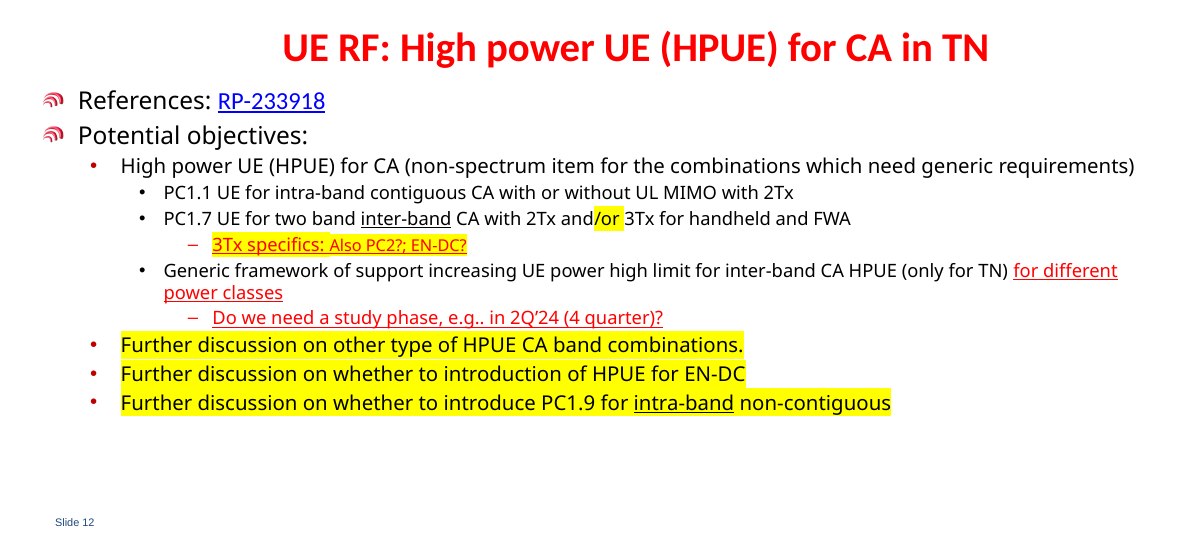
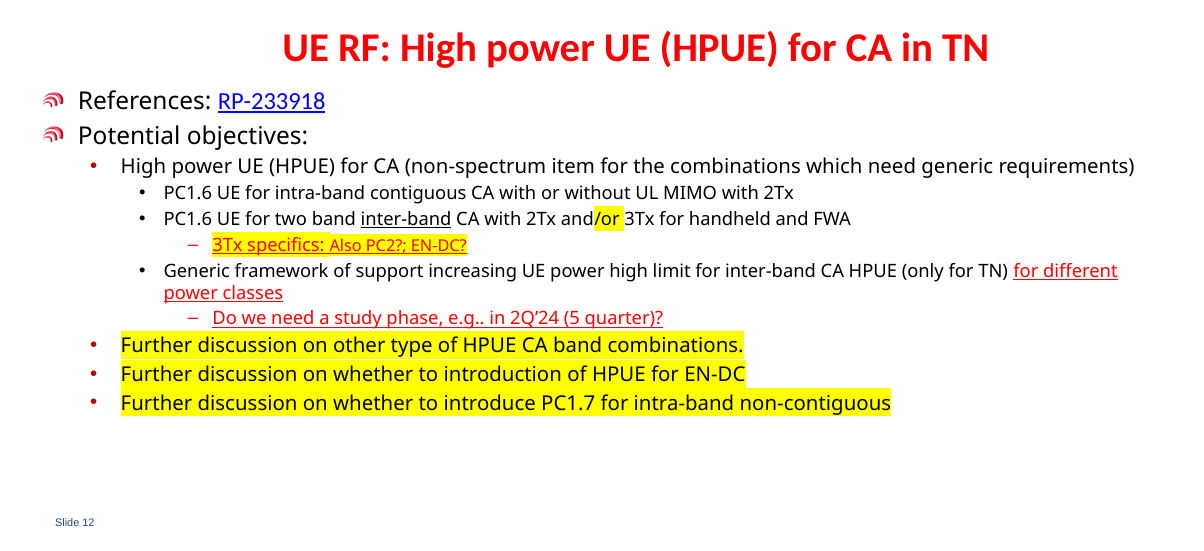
PC1.1 at (188, 194): PC1.1 -> PC1.6
PC1.7 at (188, 219): PC1.7 -> PC1.6
4: 4 -> 5
PC1.9: PC1.9 -> PC1.7
intra-band at (684, 403) underline: present -> none
